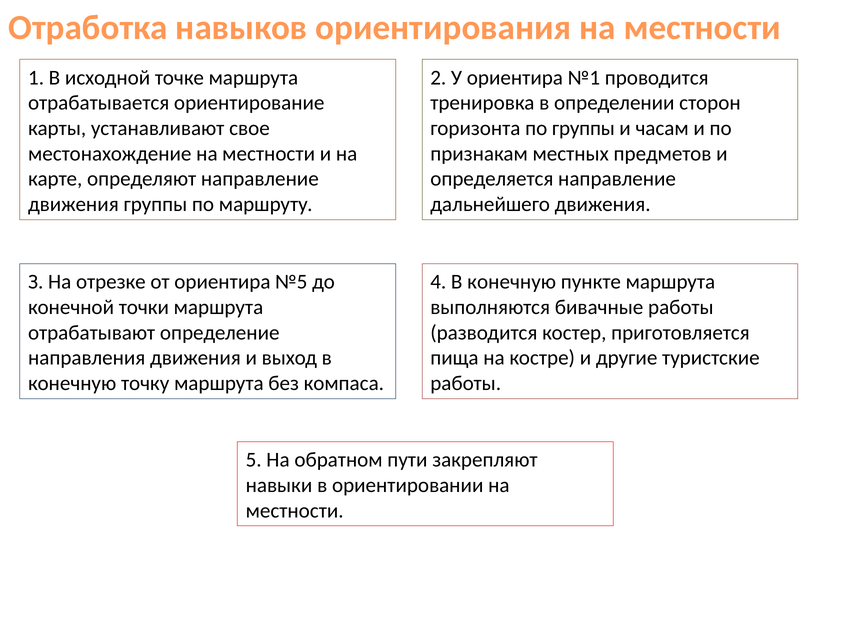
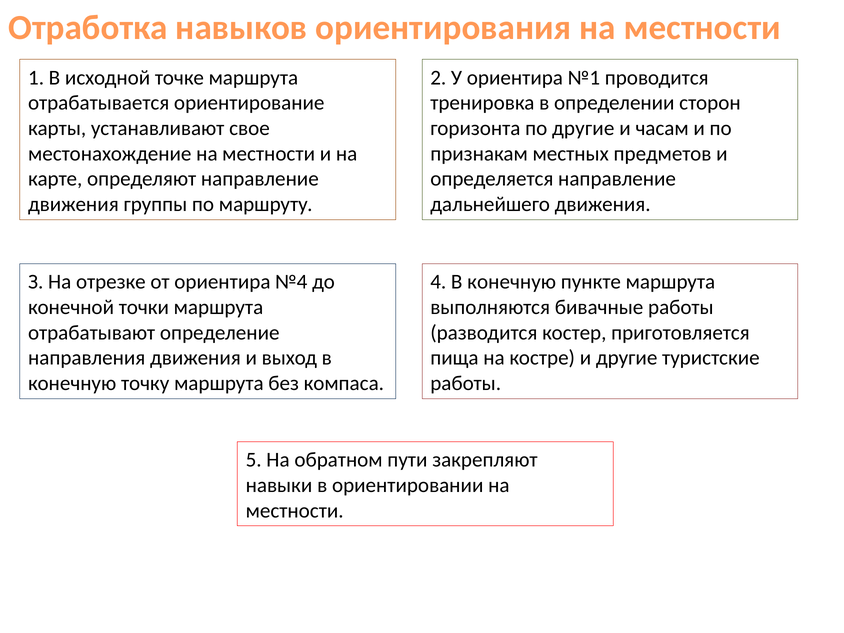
по группы: группы -> другие
№5: №5 -> №4
